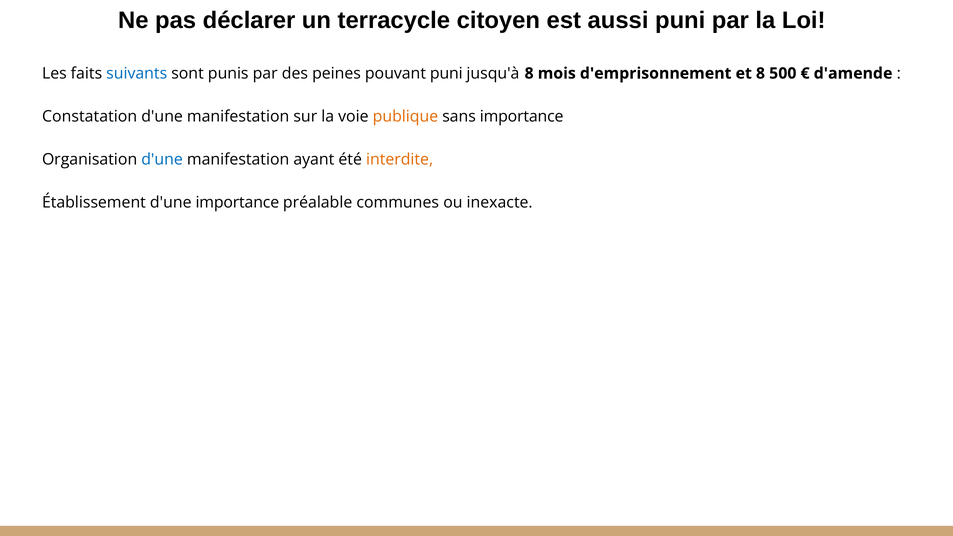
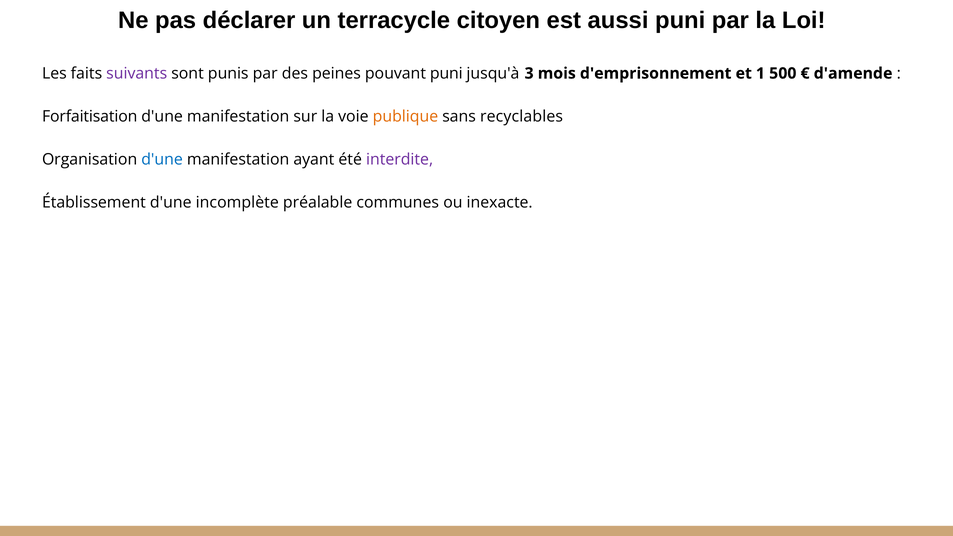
suivants colour: blue -> purple
jusqu'à 8: 8 -> 3
et 8: 8 -> 1
Constatation: Constatation -> Forfaitisation
sans importance: importance -> recyclables
interdite colour: orange -> purple
d'une importance: importance -> incomplète
